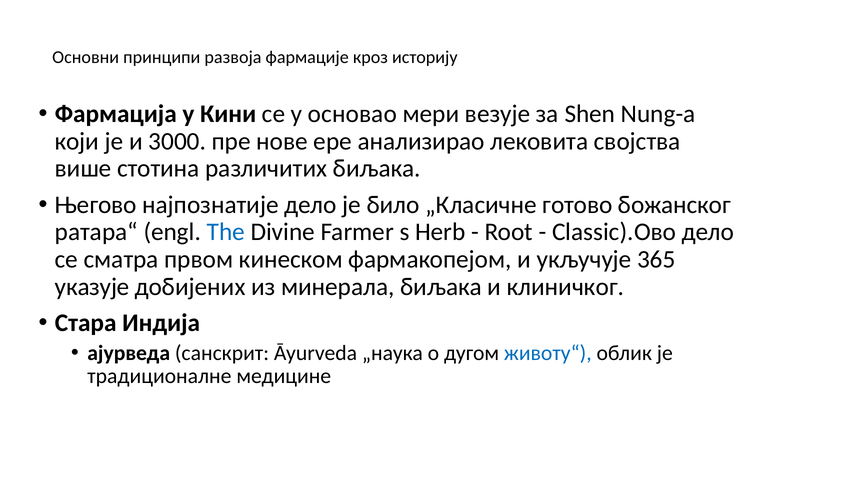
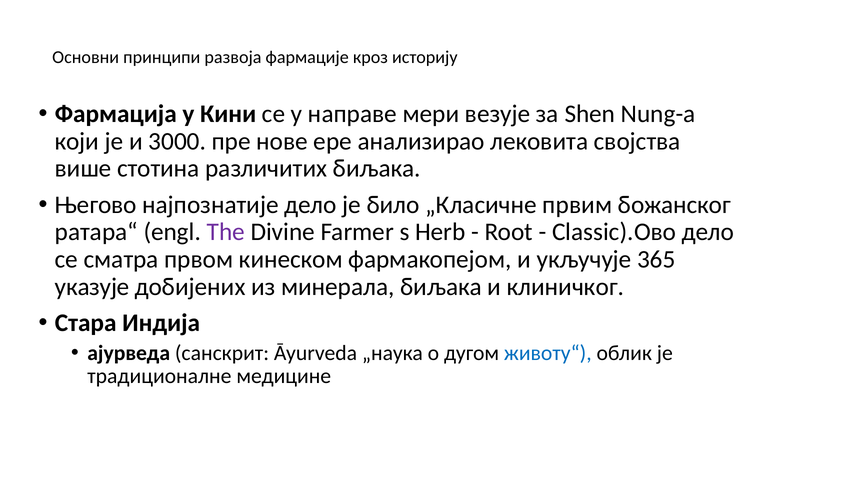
основао: основао -> направе
готово: готово -> првим
The colour: blue -> purple
